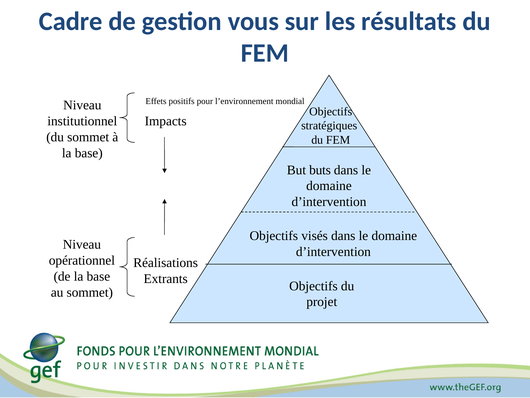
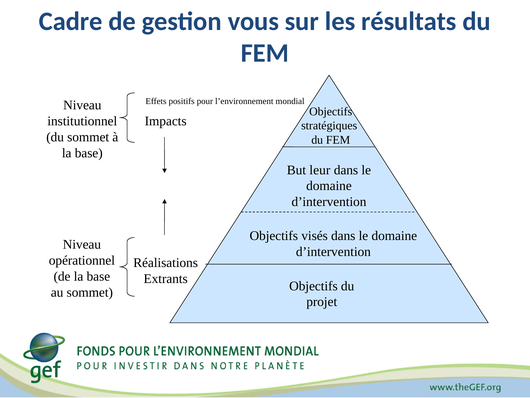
buts: buts -> leur
